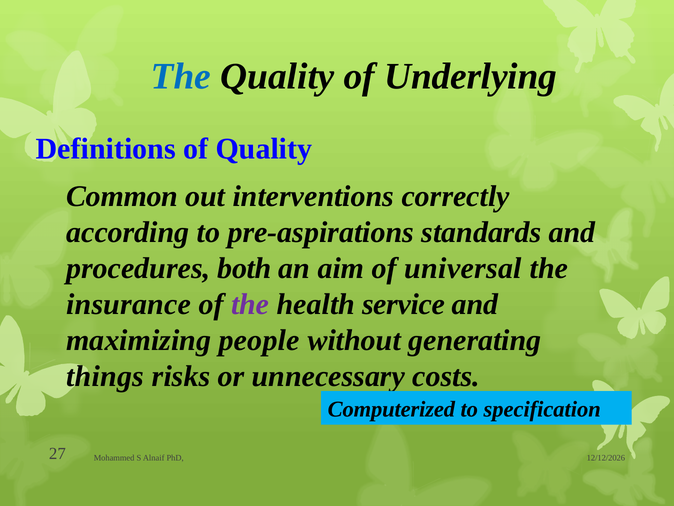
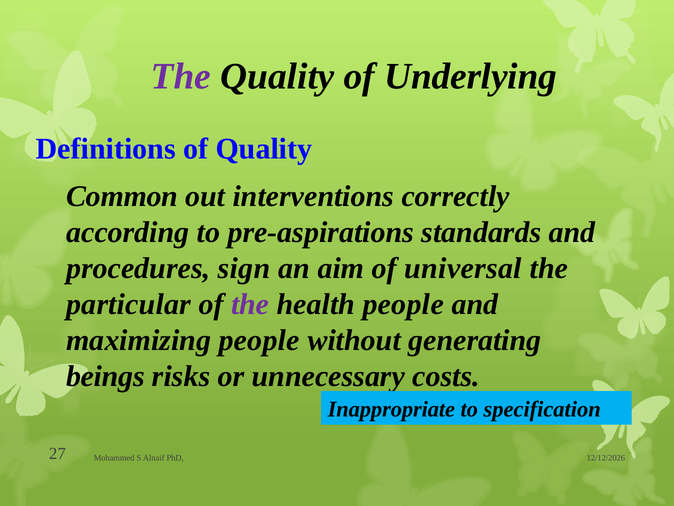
The at (181, 76) colour: blue -> purple
both: both -> sign
insurance: insurance -> particular
health service: service -> people
things: things -> beings
Computerized: Computerized -> Inappropriate
